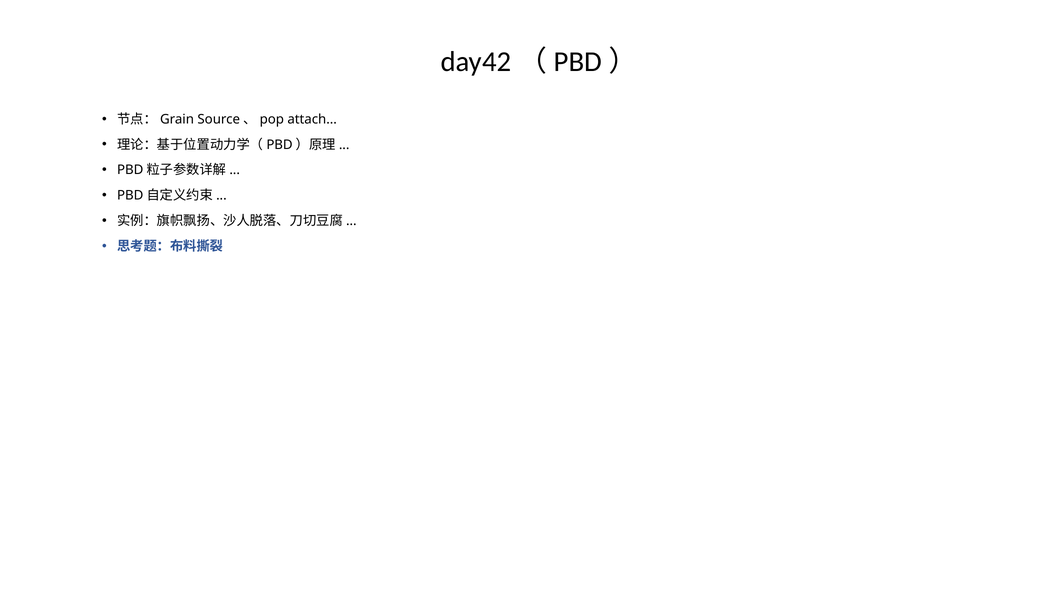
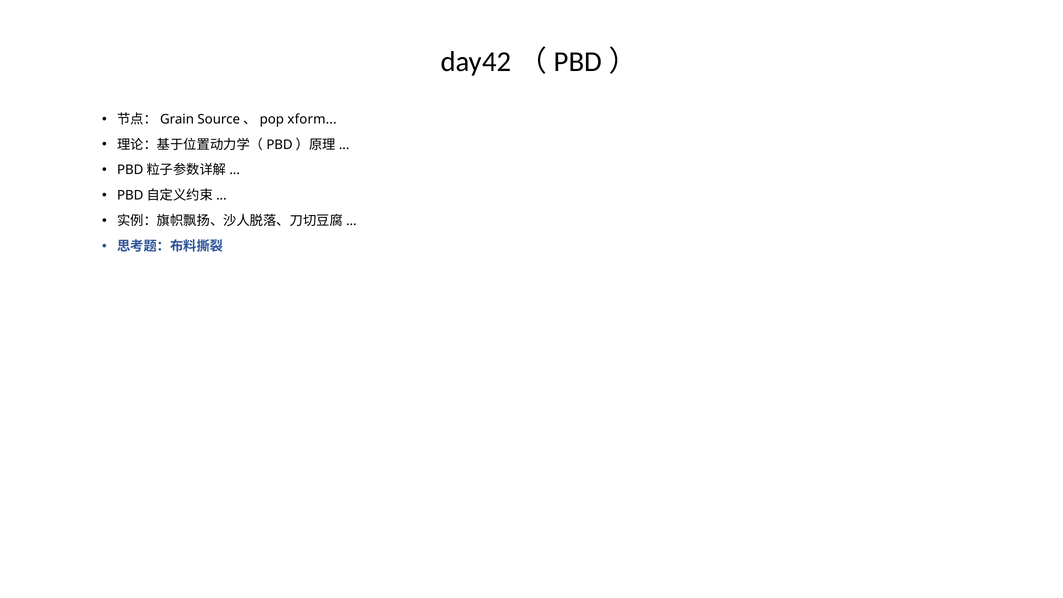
attach: attach -> xform
